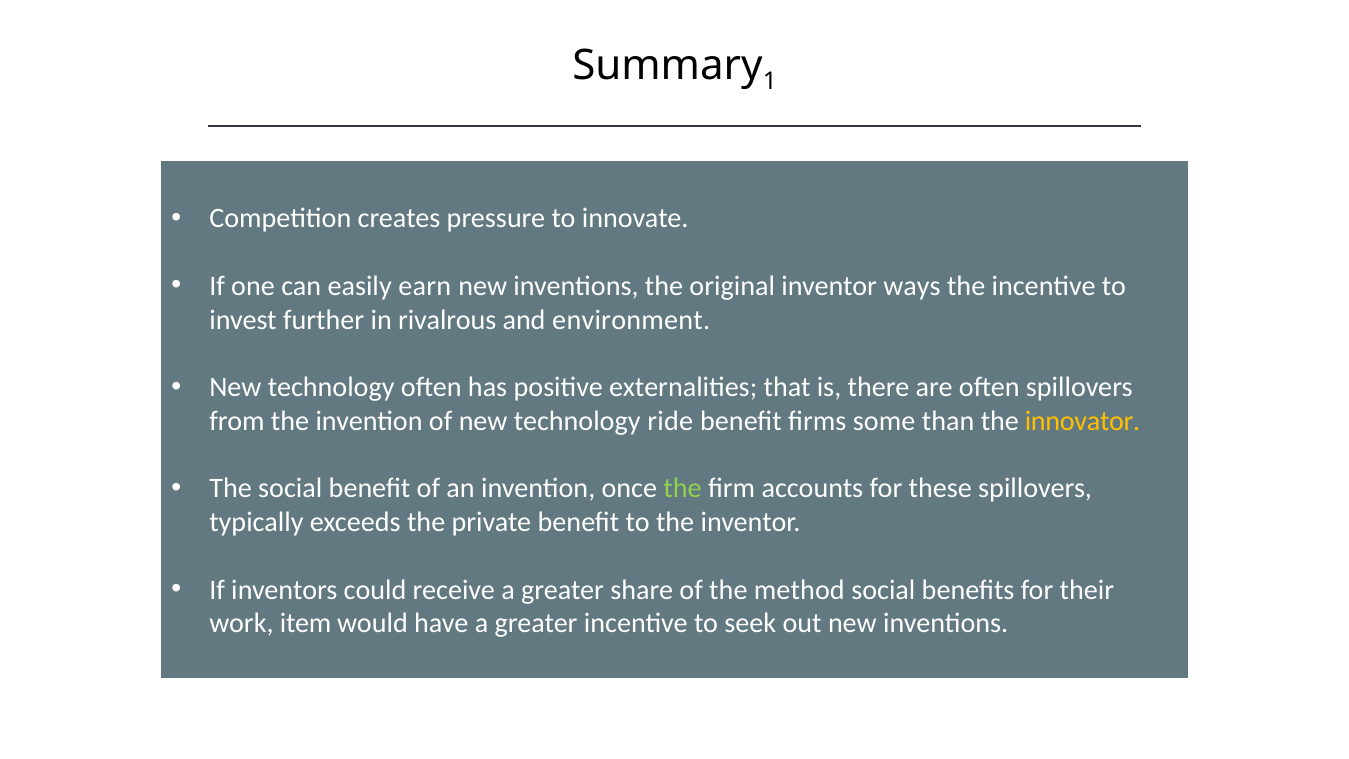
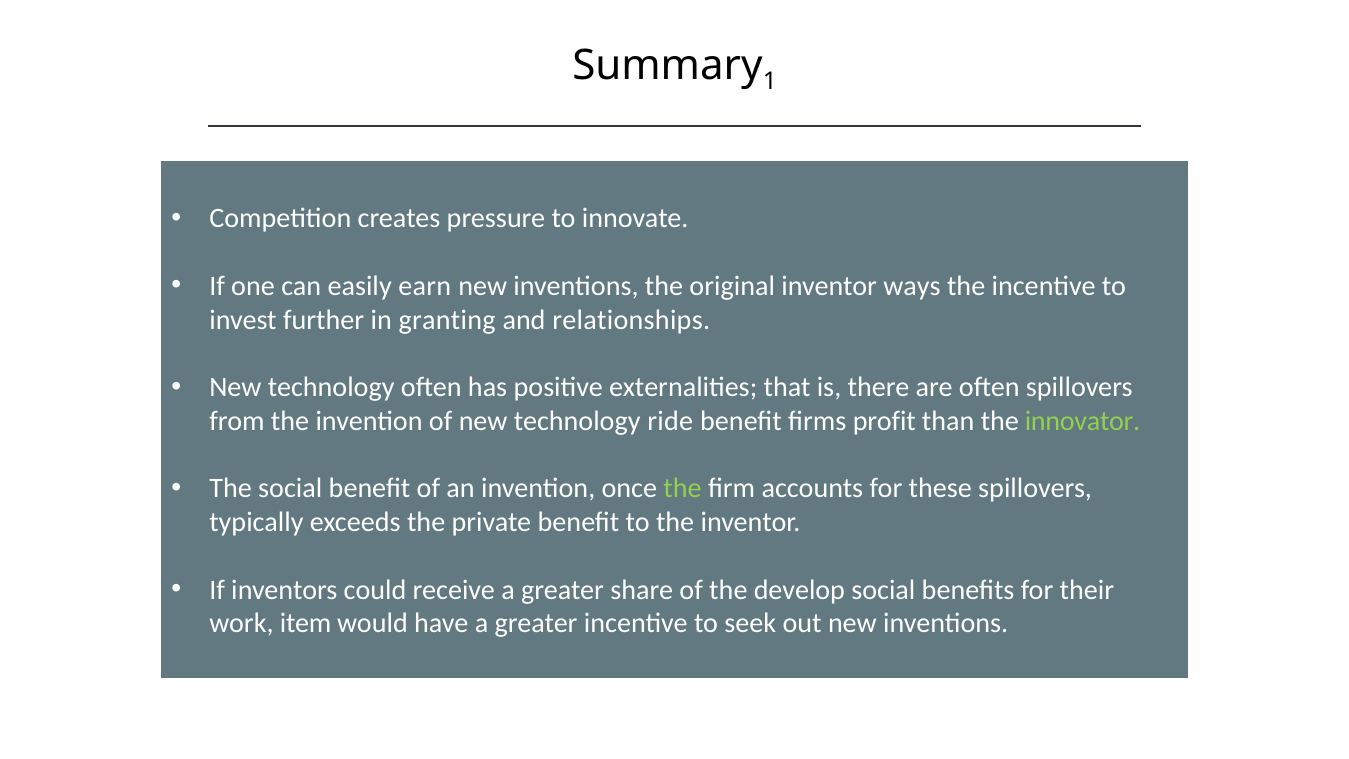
rivalrous: rivalrous -> granting
environment: environment -> relationships
some: some -> profit
innovator colour: yellow -> light green
method: method -> develop
